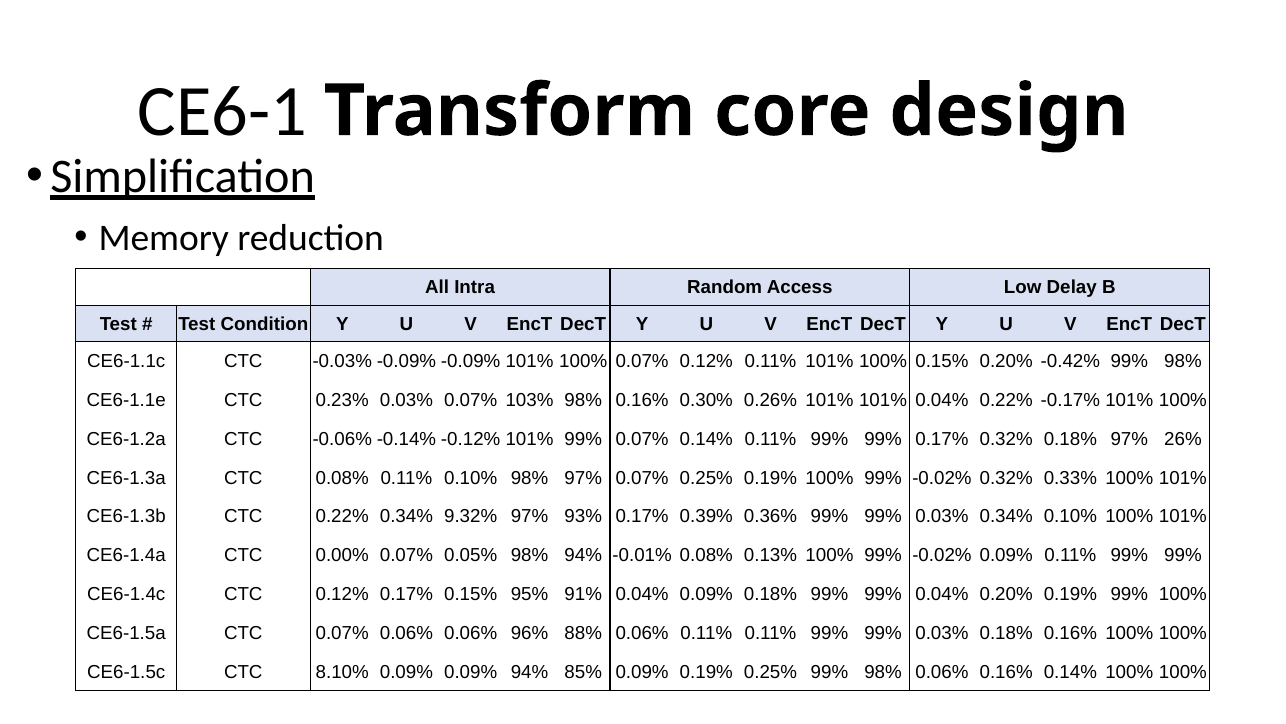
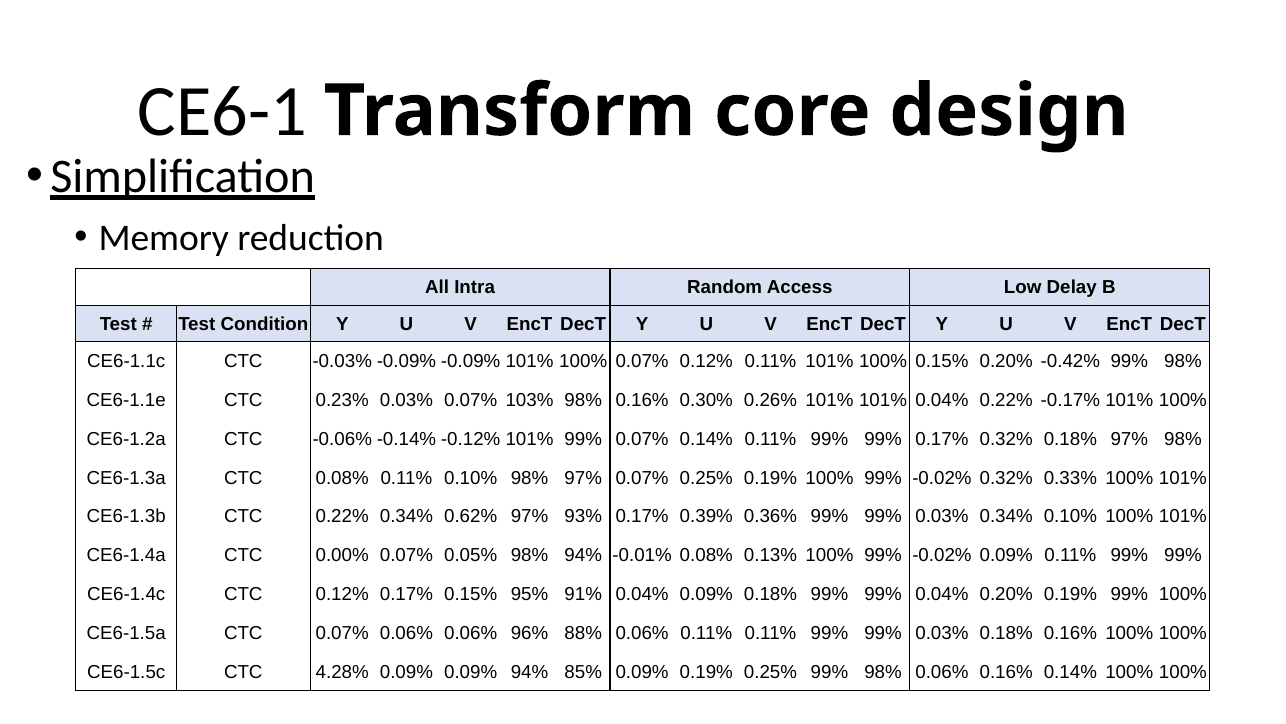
97% 26%: 26% -> 98%
9.32%: 9.32% -> 0.62%
8.10%: 8.10% -> 4.28%
